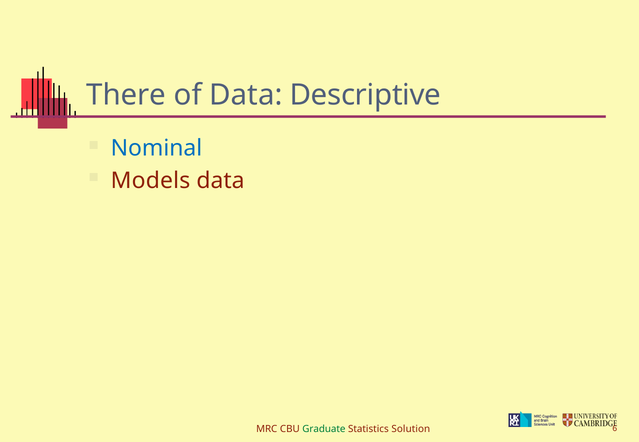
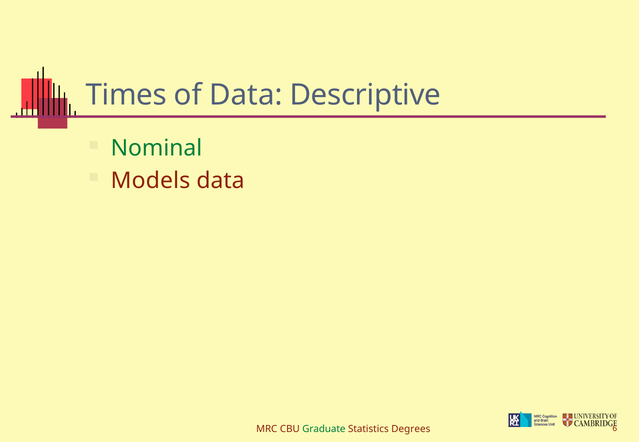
There: There -> Times
Nominal colour: blue -> green
Solution: Solution -> Degrees
